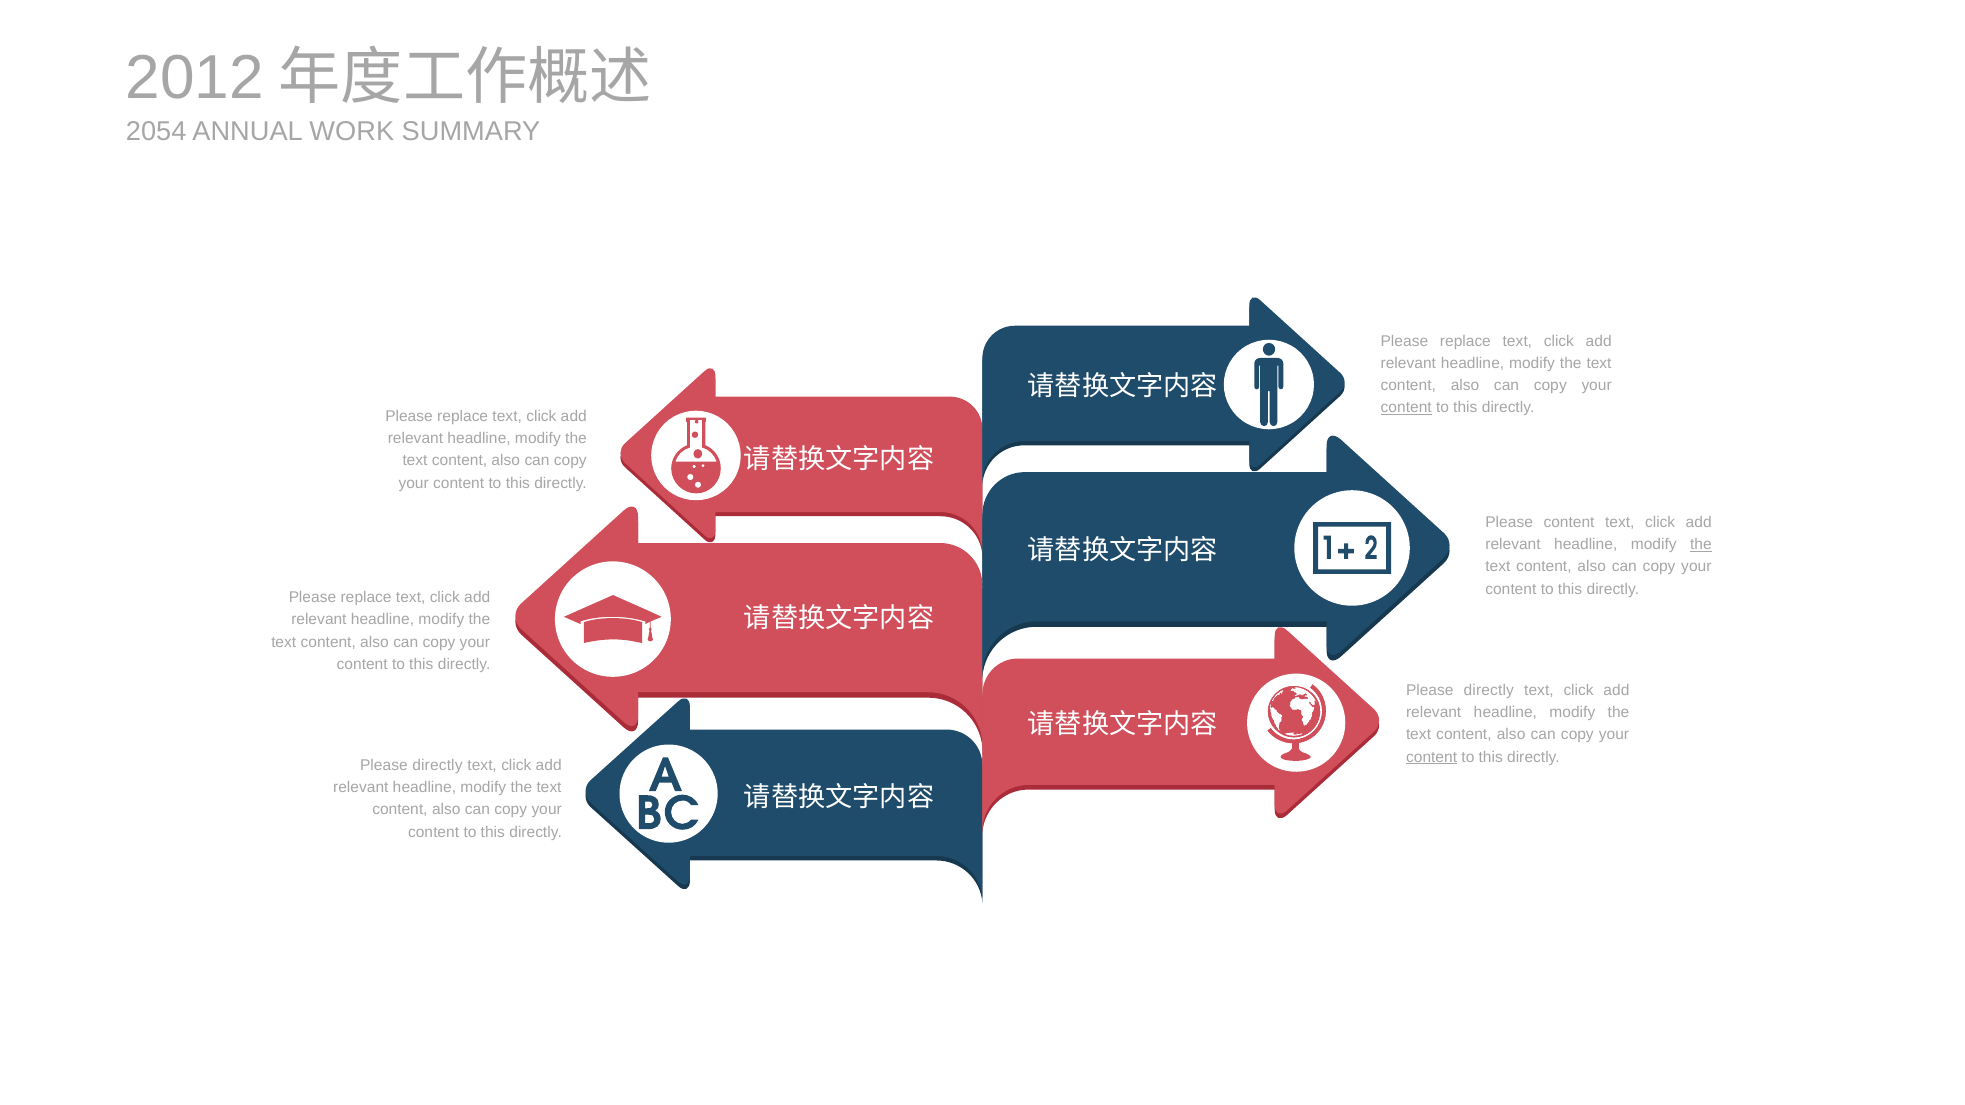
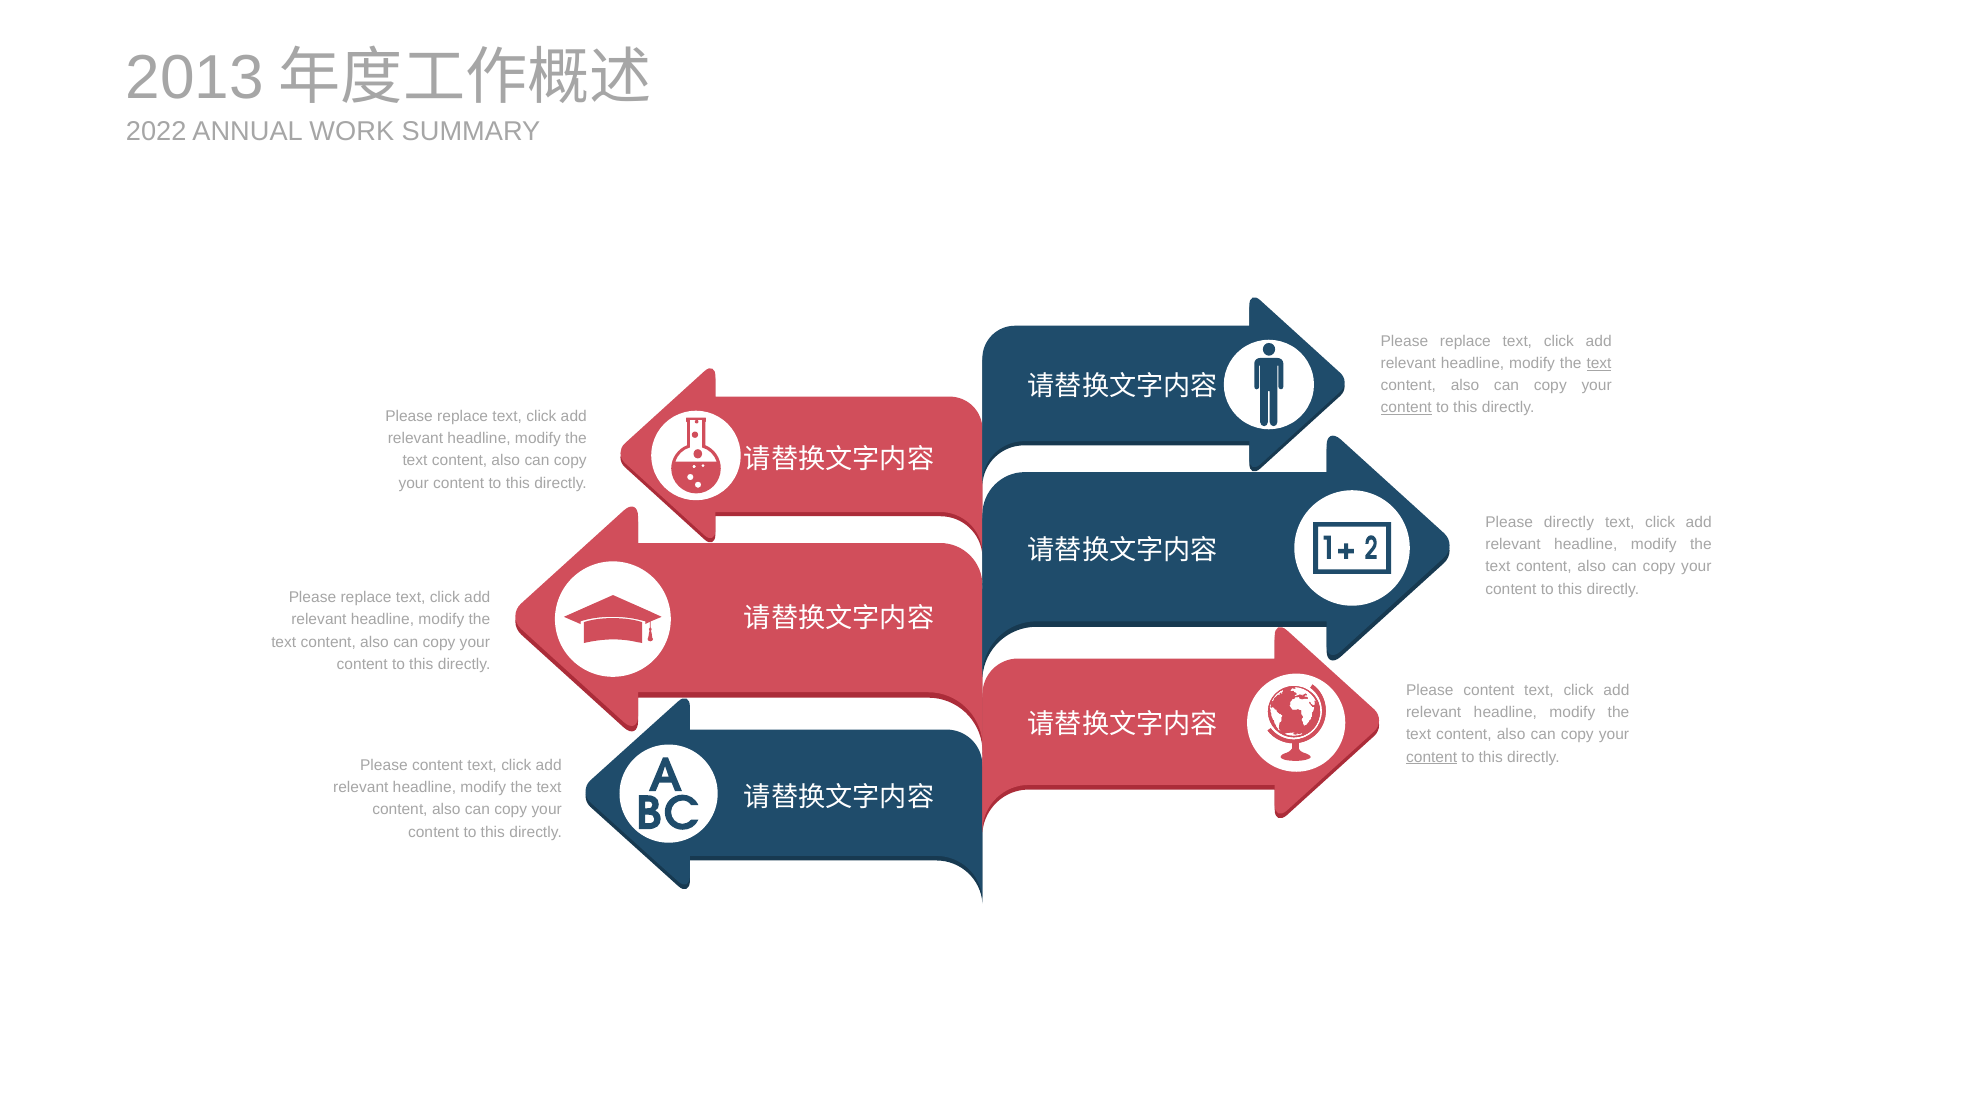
2012: 2012 -> 2013
2054: 2054 -> 2022
text at (1599, 363) underline: none -> present
Please content: content -> directly
the at (1701, 545) underline: present -> none
directly at (1489, 690): directly -> content
directly at (437, 765): directly -> content
